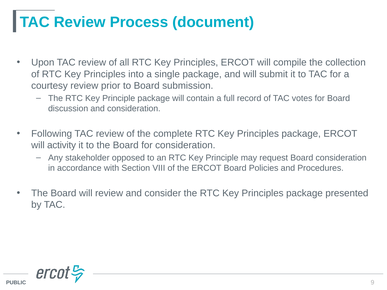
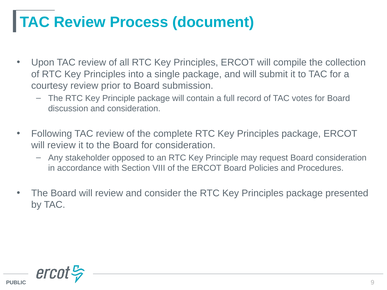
activity at (62, 145): activity -> review
